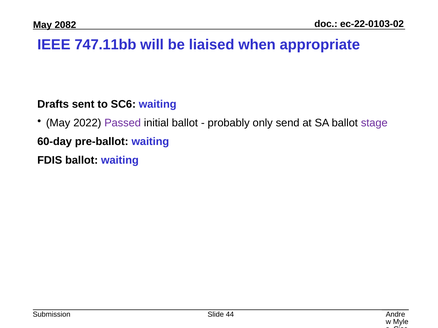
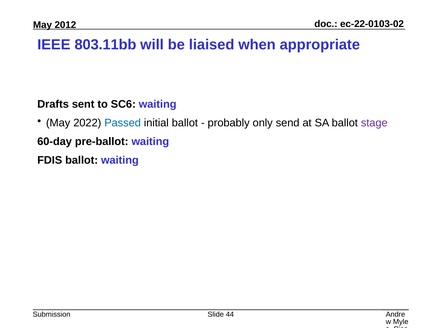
2082: 2082 -> 2012
747.11bb: 747.11bb -> 803.11bb
Passed colour: purple -> blue
